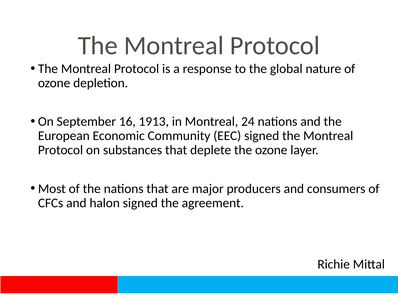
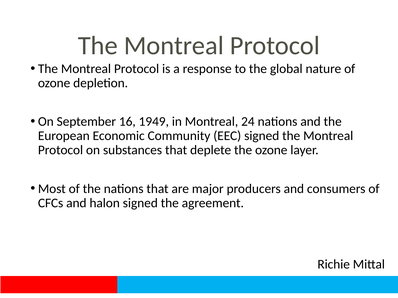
1913: 1913 -> 1949
